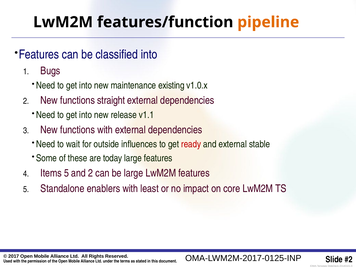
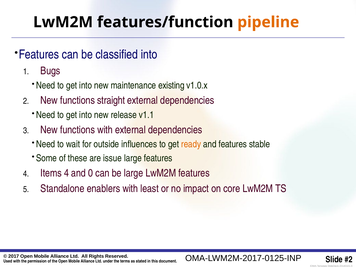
ready colour: red -> orange
and external: external -> features
today: today -> issue
Items 5: 5 -> 4
and 2: 2 -> 0
